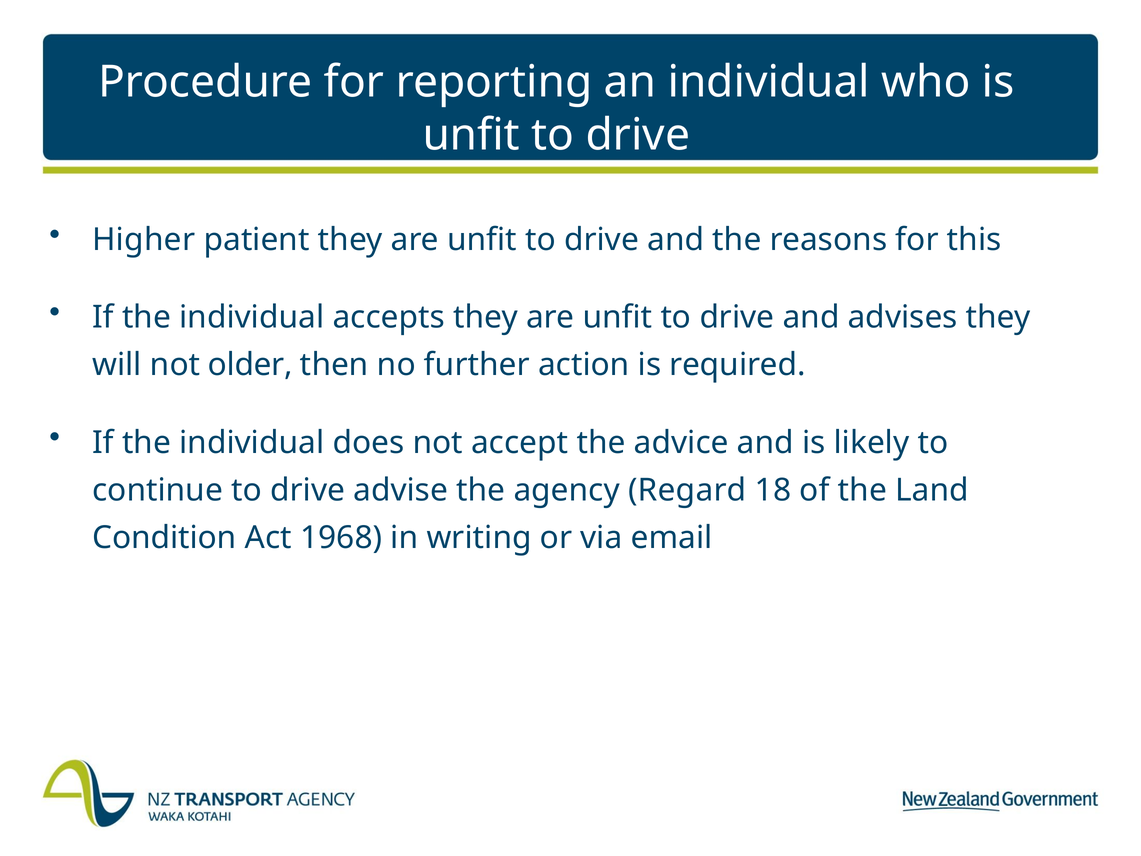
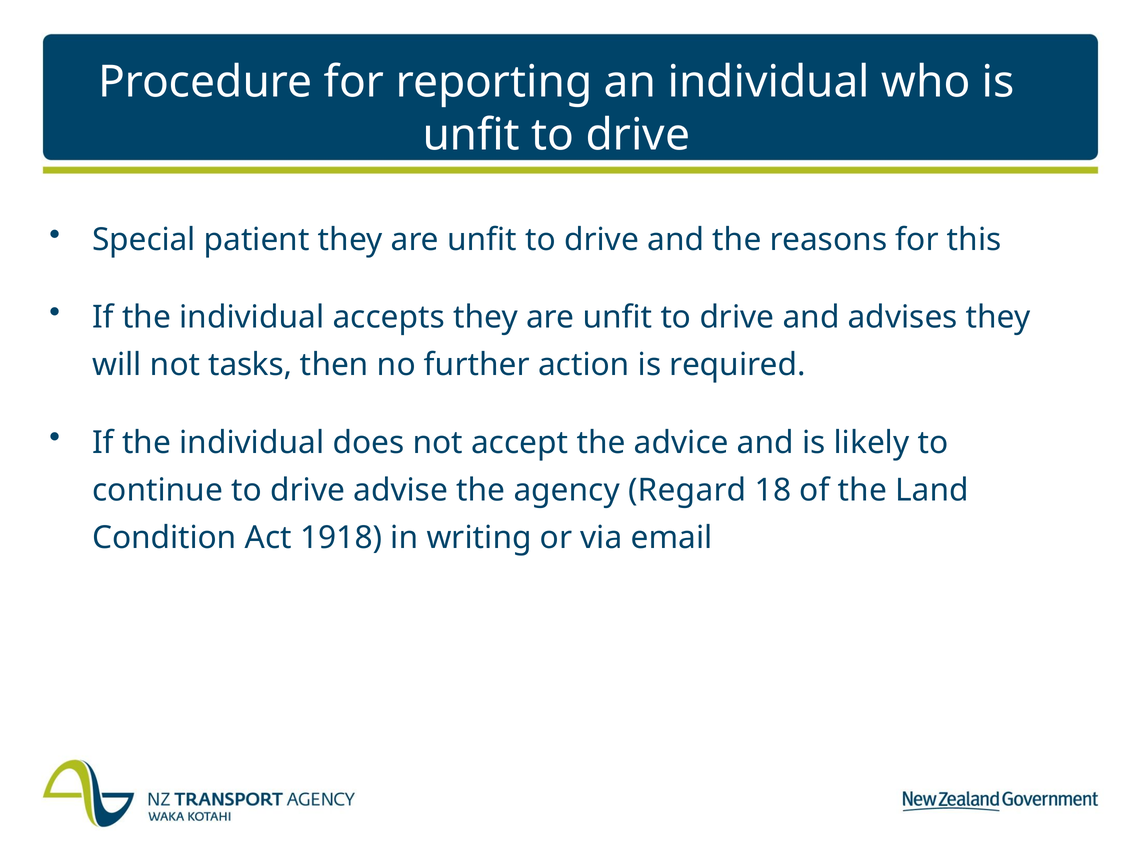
Higher: Higher -> Special
older: older -> tasks
1968: 1968 -> 1918
